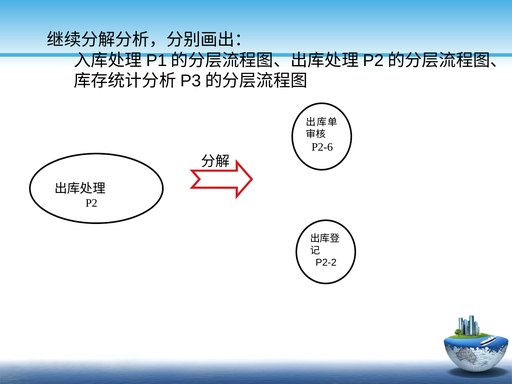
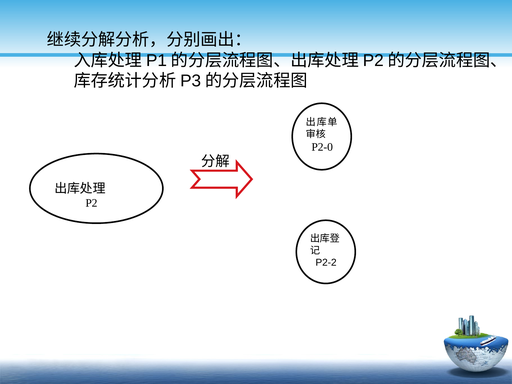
P2-6: P2-6 -> P2-0
